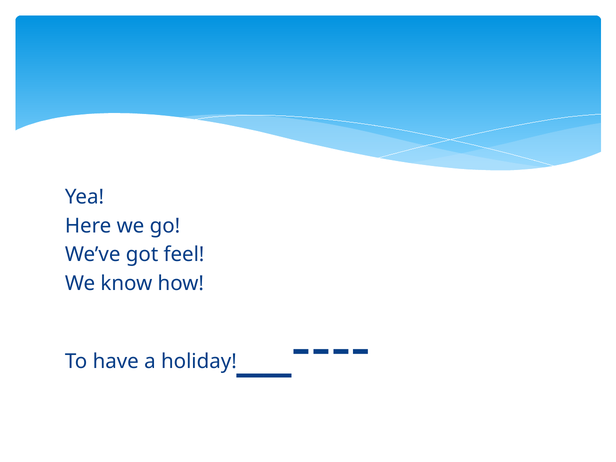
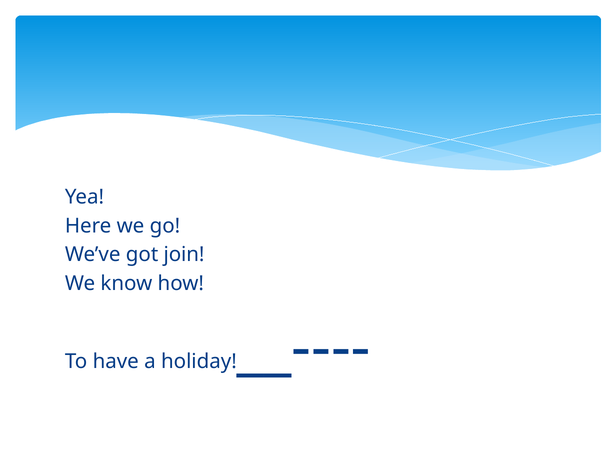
feel: feel -> join
